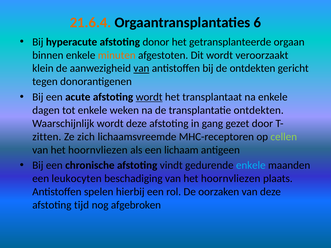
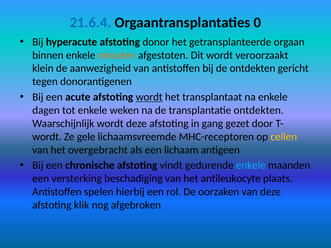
21.6.4 colour: orange -> blue
6: 6 -> 0
van at (141, 68) underline: present -> none
zitten at (47, 137): zitten -> wordt
zich: zich -> gele
cellen colour: light green -> yellow
hoornvliezen at (98, 150): hoornvliezen -> overgebracht
leukocyten: leukocyten -> versterking
beschadiging van het hoornvliezen: hoornvliezen -> antileukocyte
tijd: tijd -> klik
